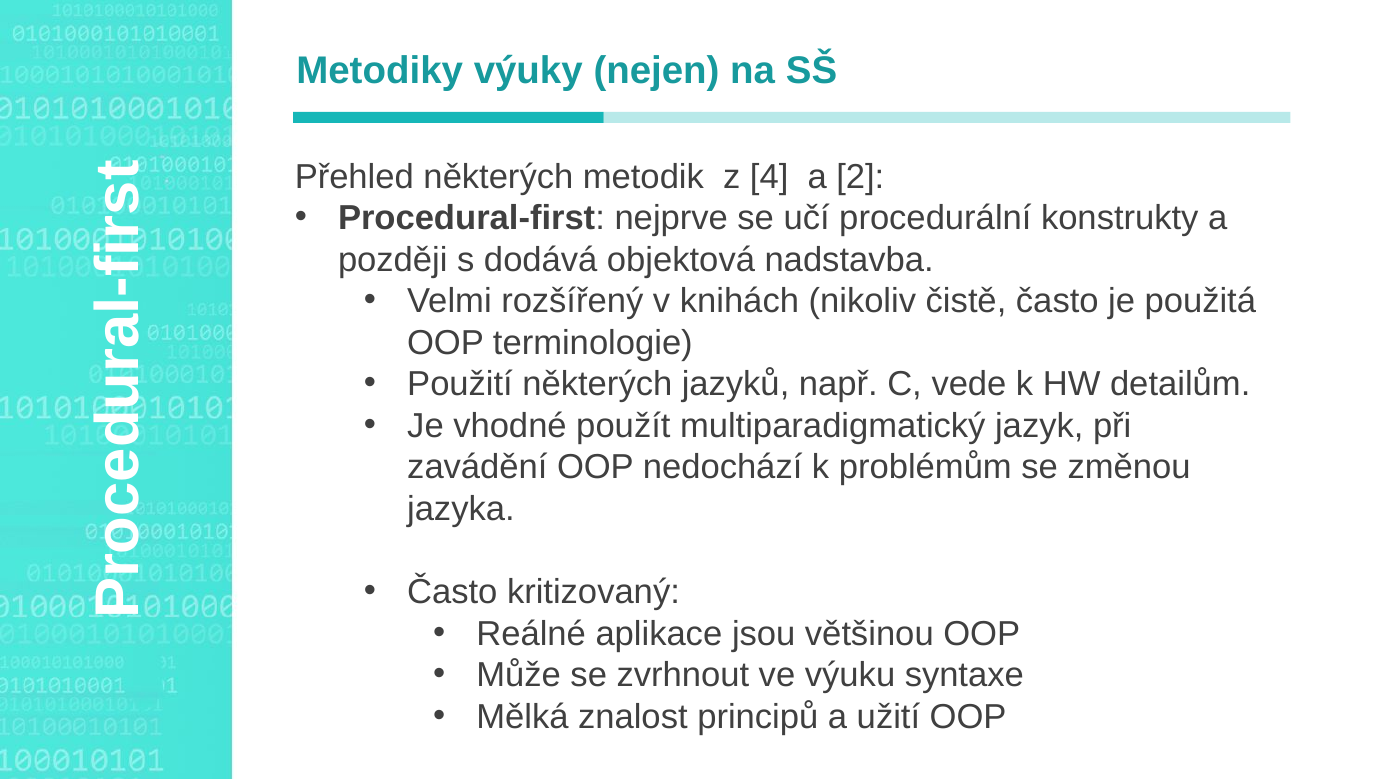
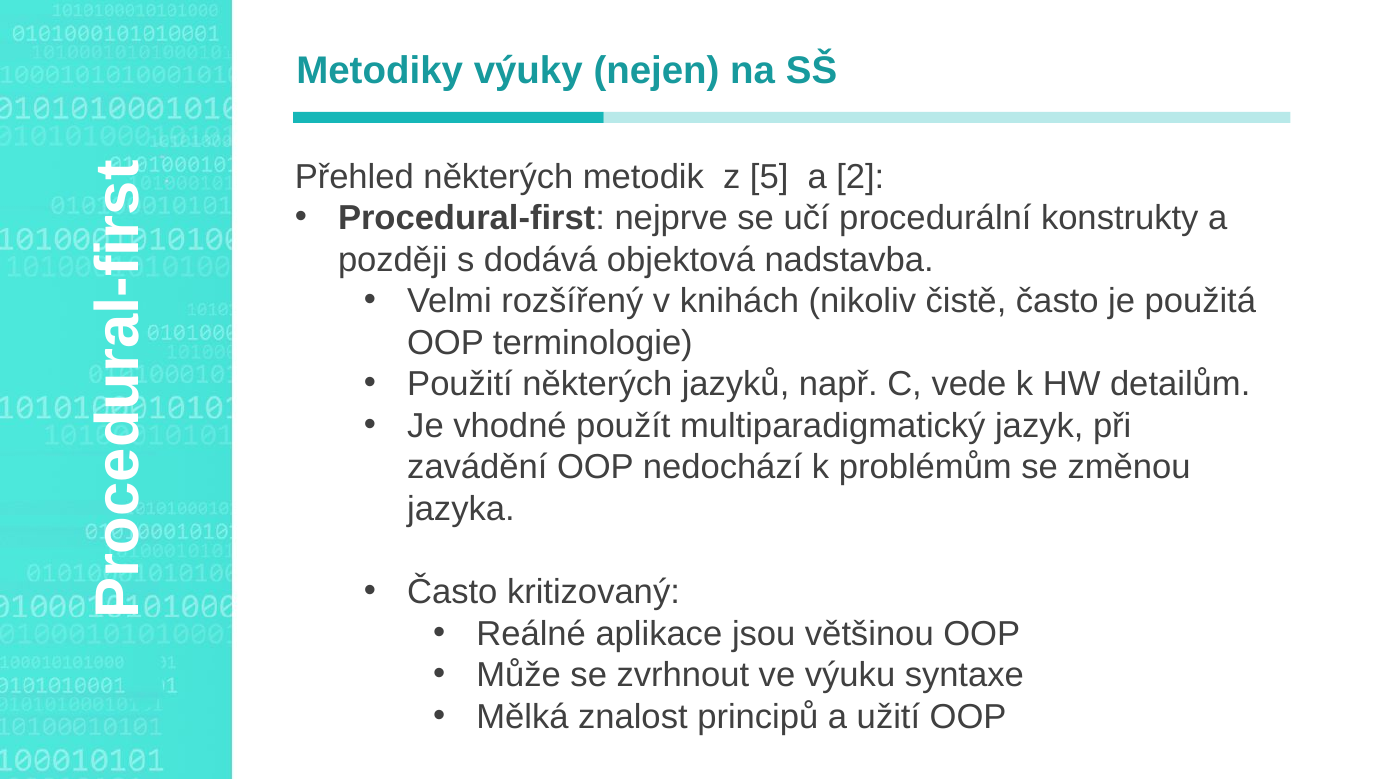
4: 4 -> 5
